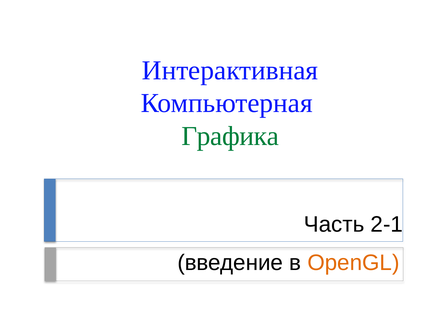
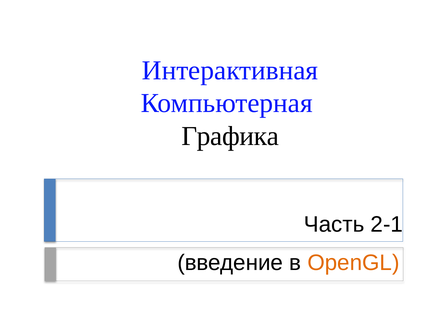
Графика colour: green -> black
